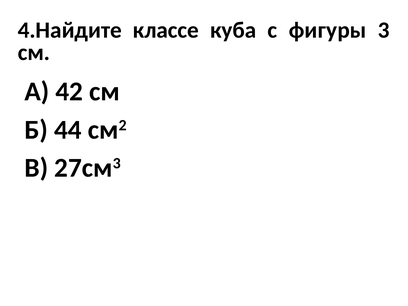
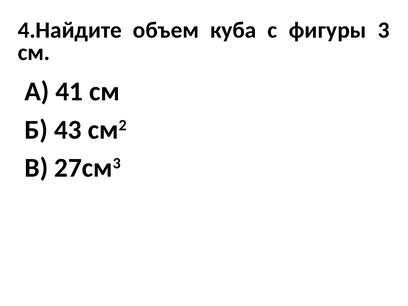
классе: классе -> объем
42: 42 -> 41
44: 44 -> 43
